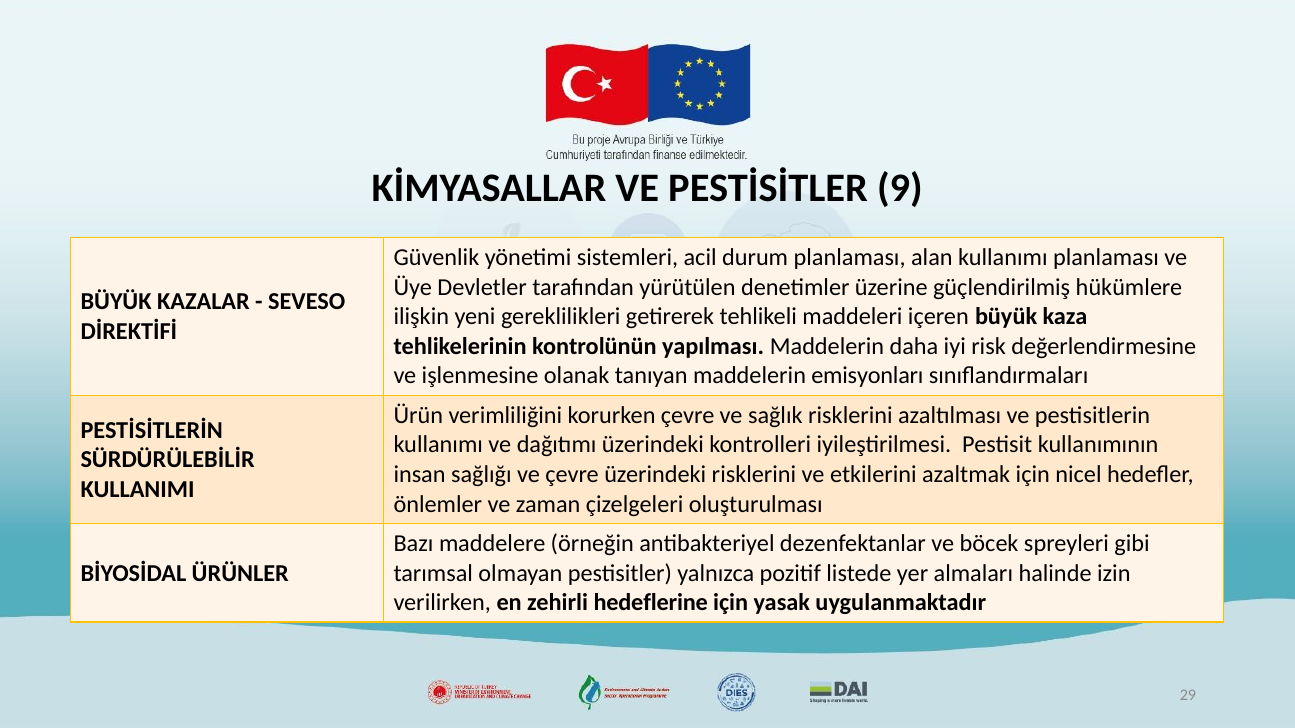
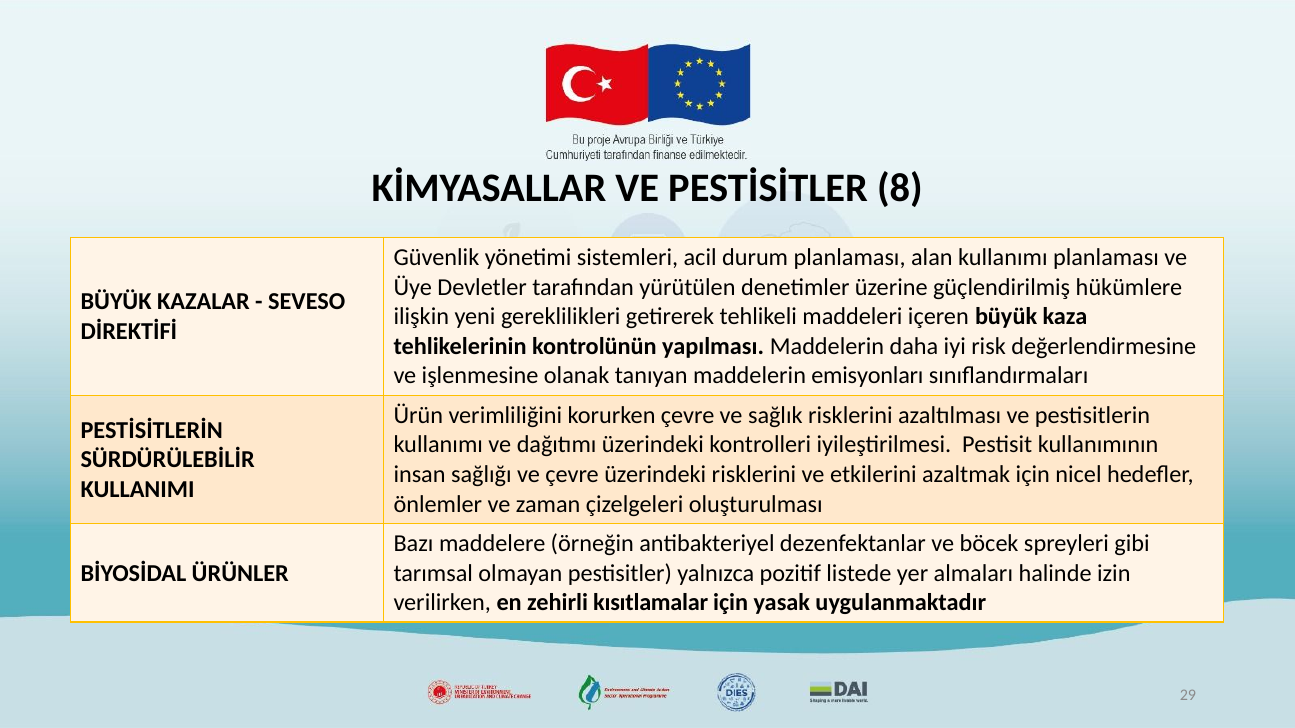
9: 9 -> 8
hedeflerine: hedeflerine -> kısıtlamalar
